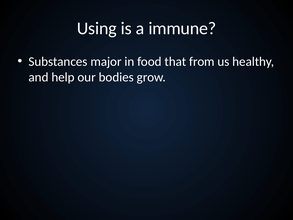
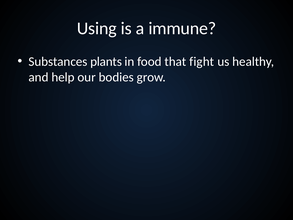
major: major -> plants
from: from -> fight
